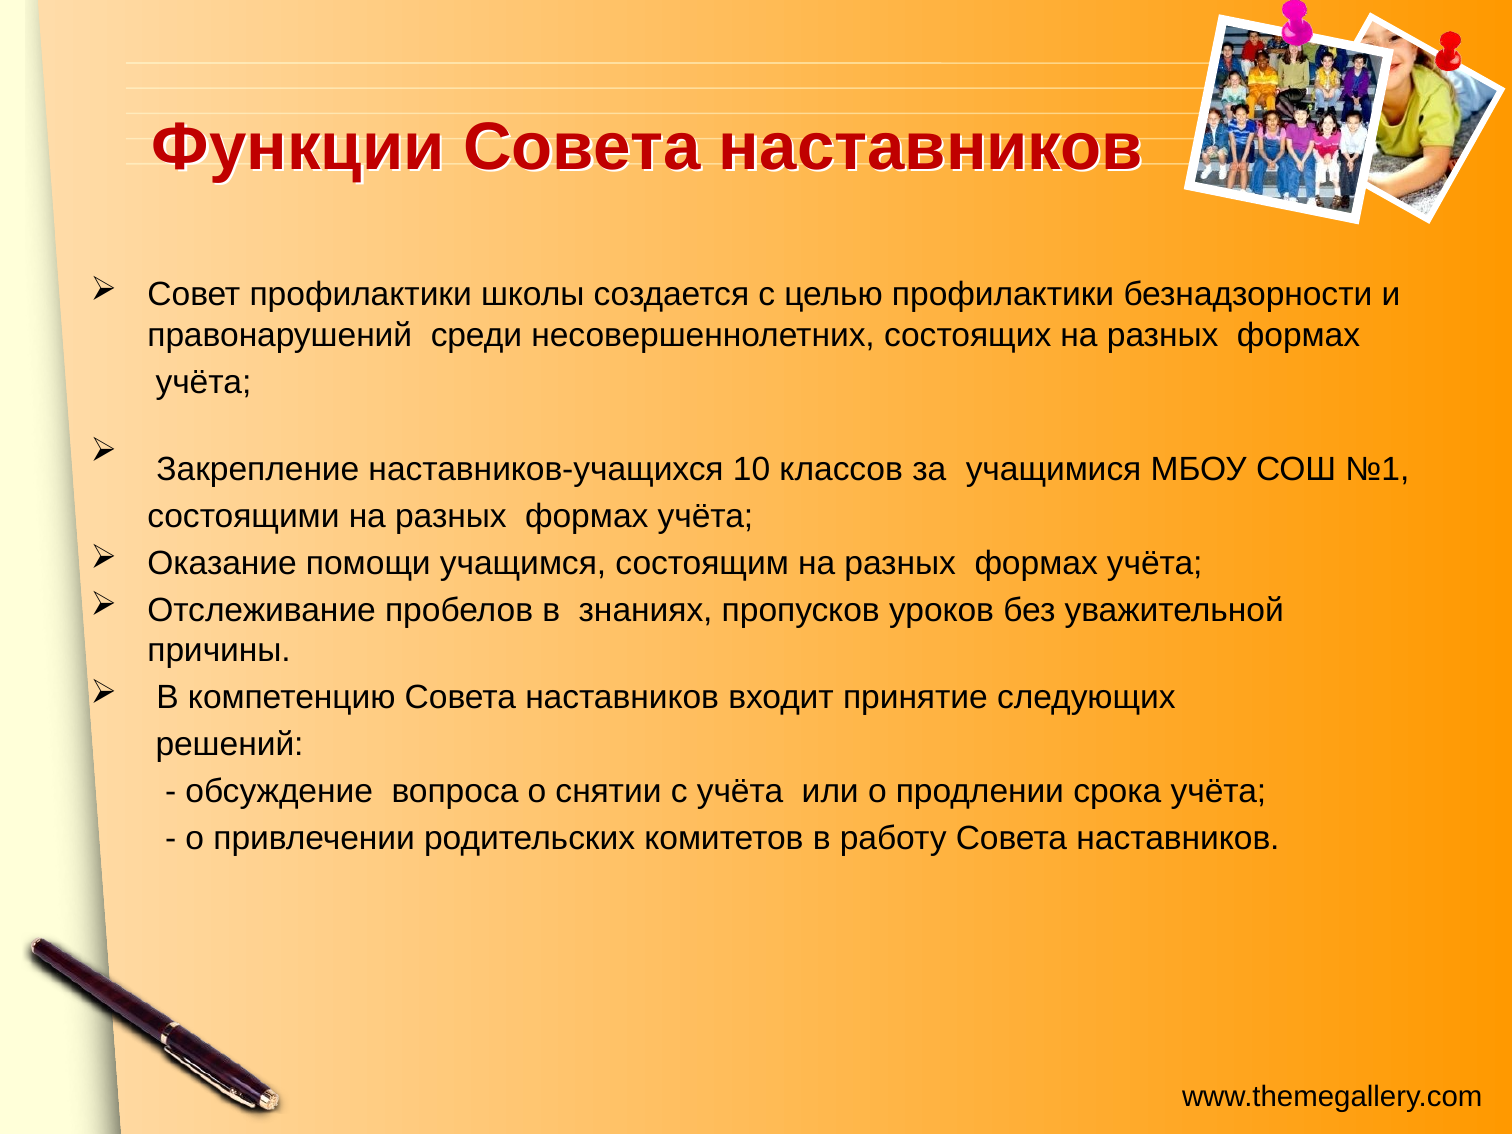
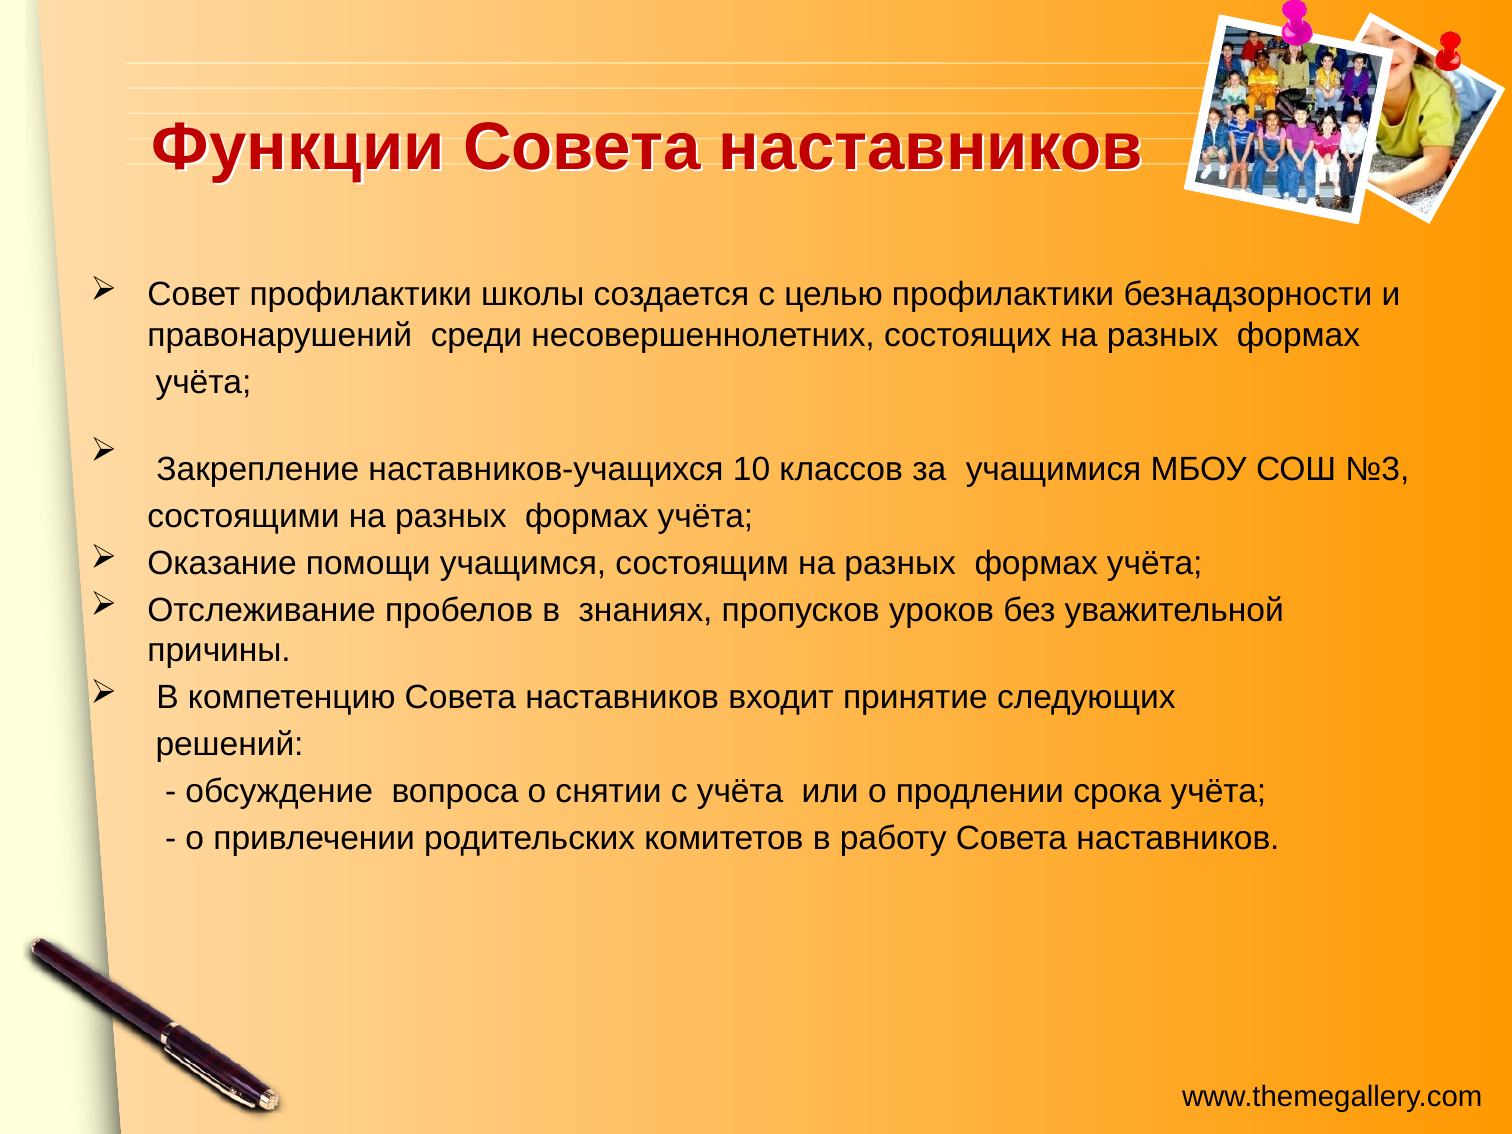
№1: №1 -> №3
